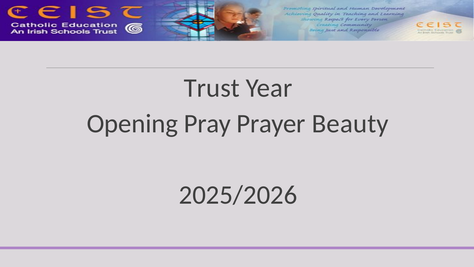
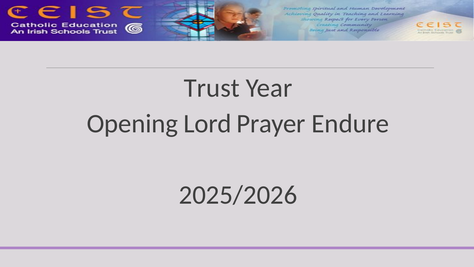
Pray: Pray -> Lord
Beauty: Beauty -> Endure
